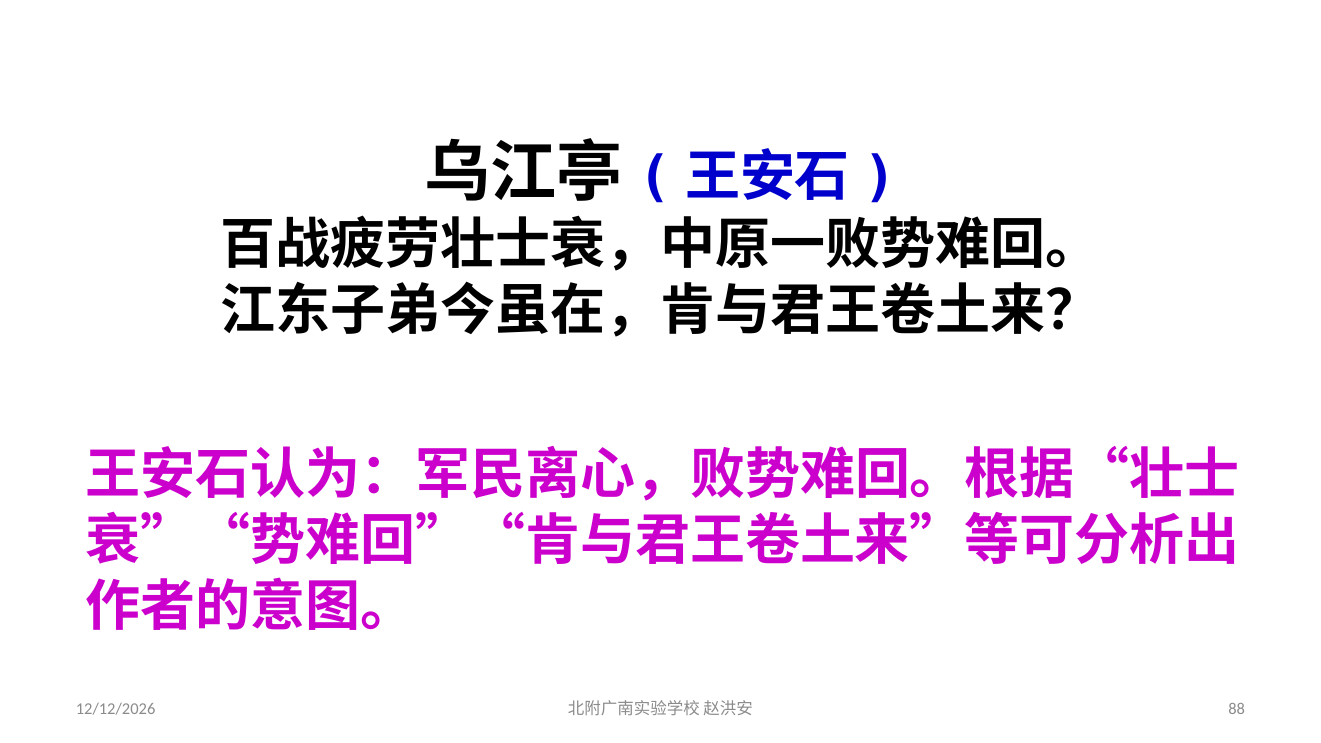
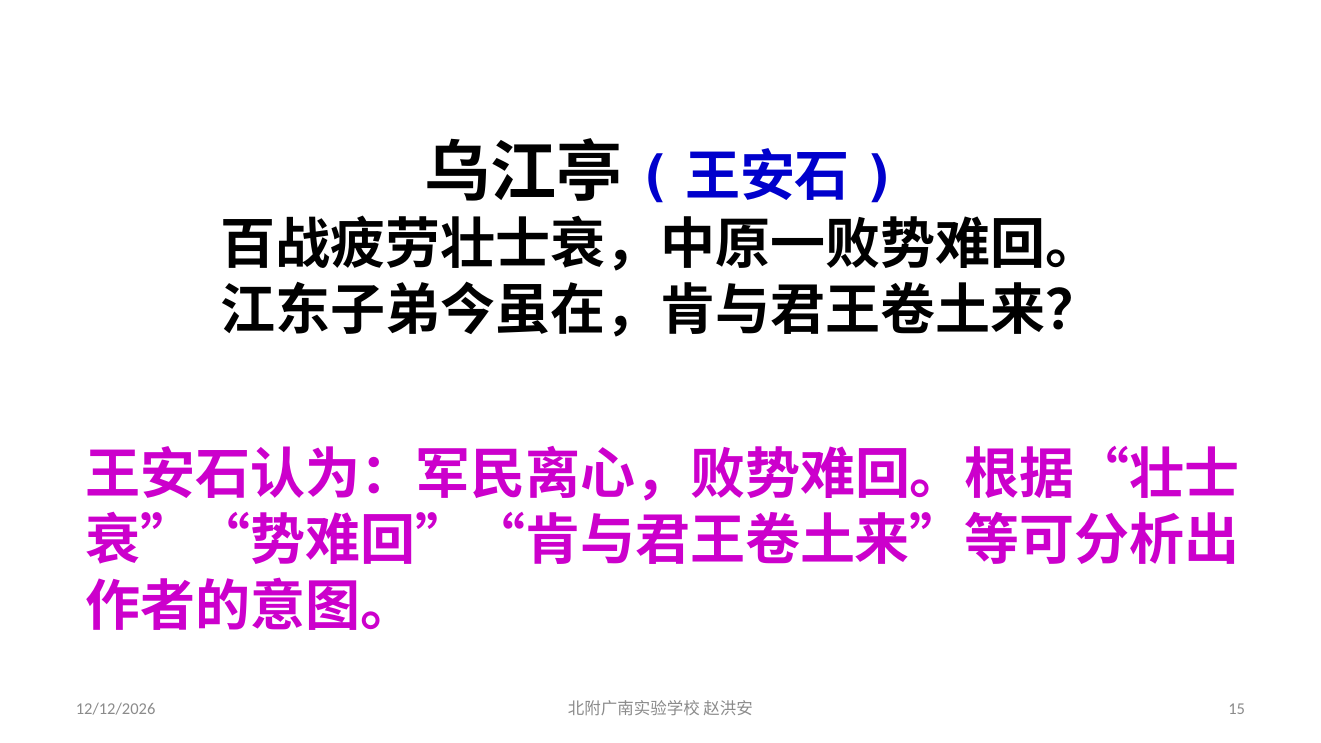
88: 88 -> 15
